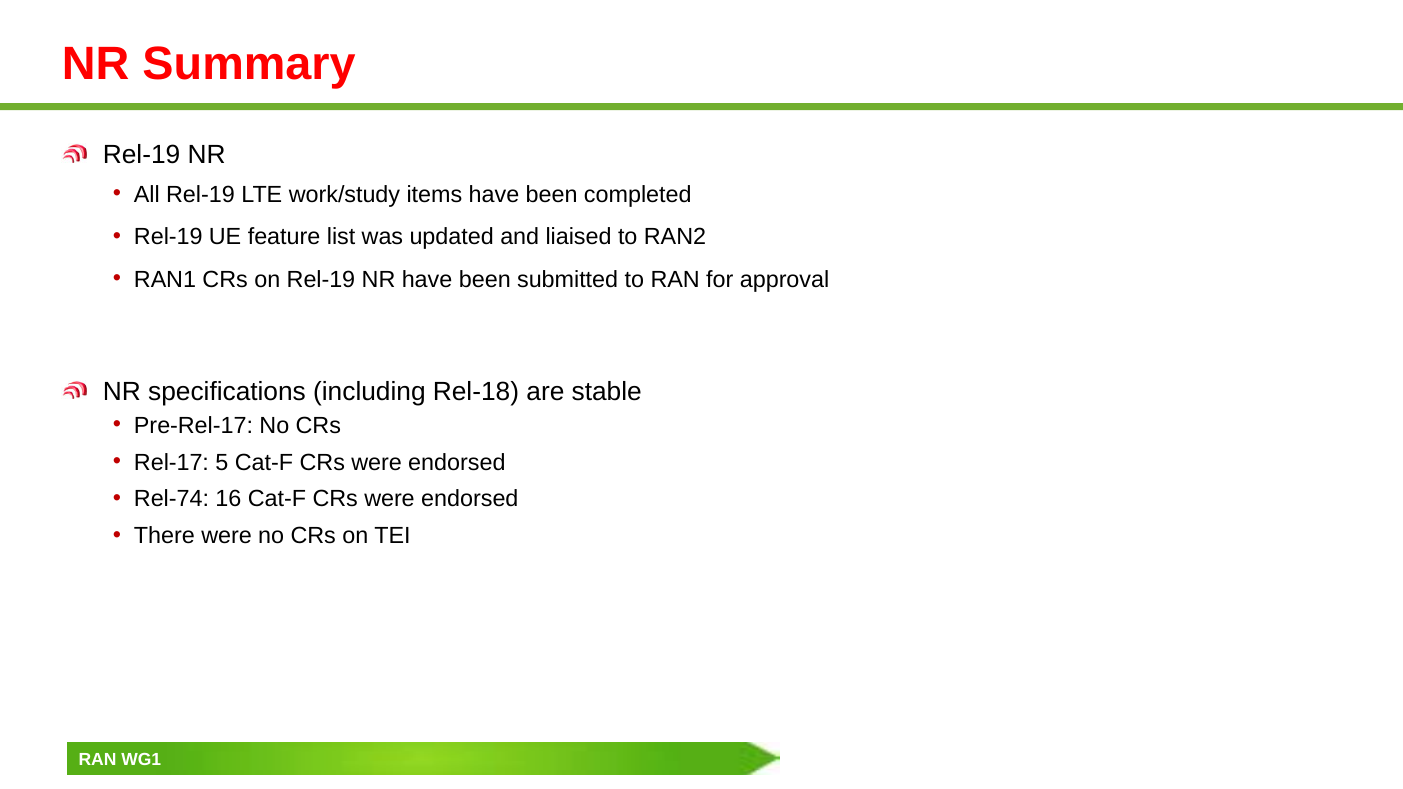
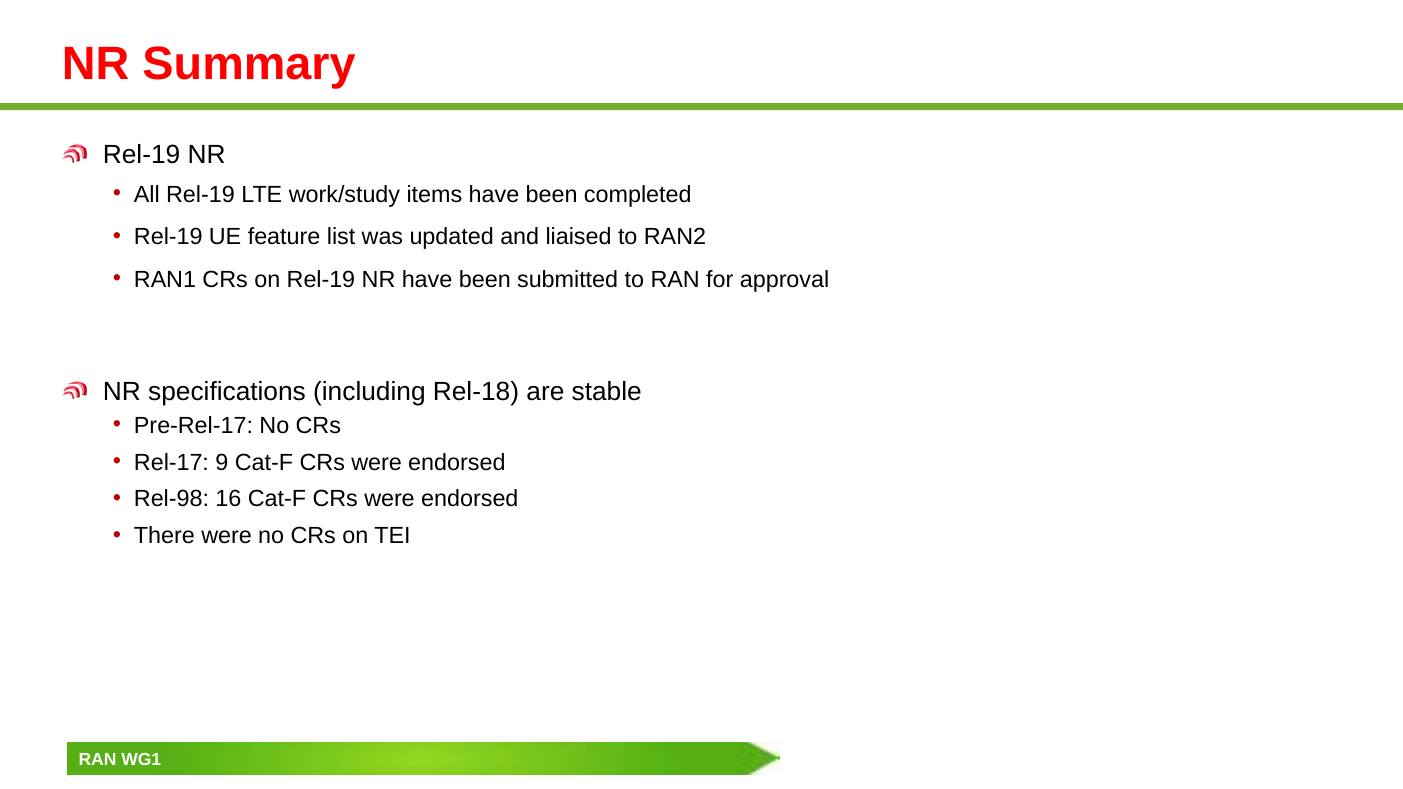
5: 5 -> 9
Rel-74: Rel-74 -> Rel-98
